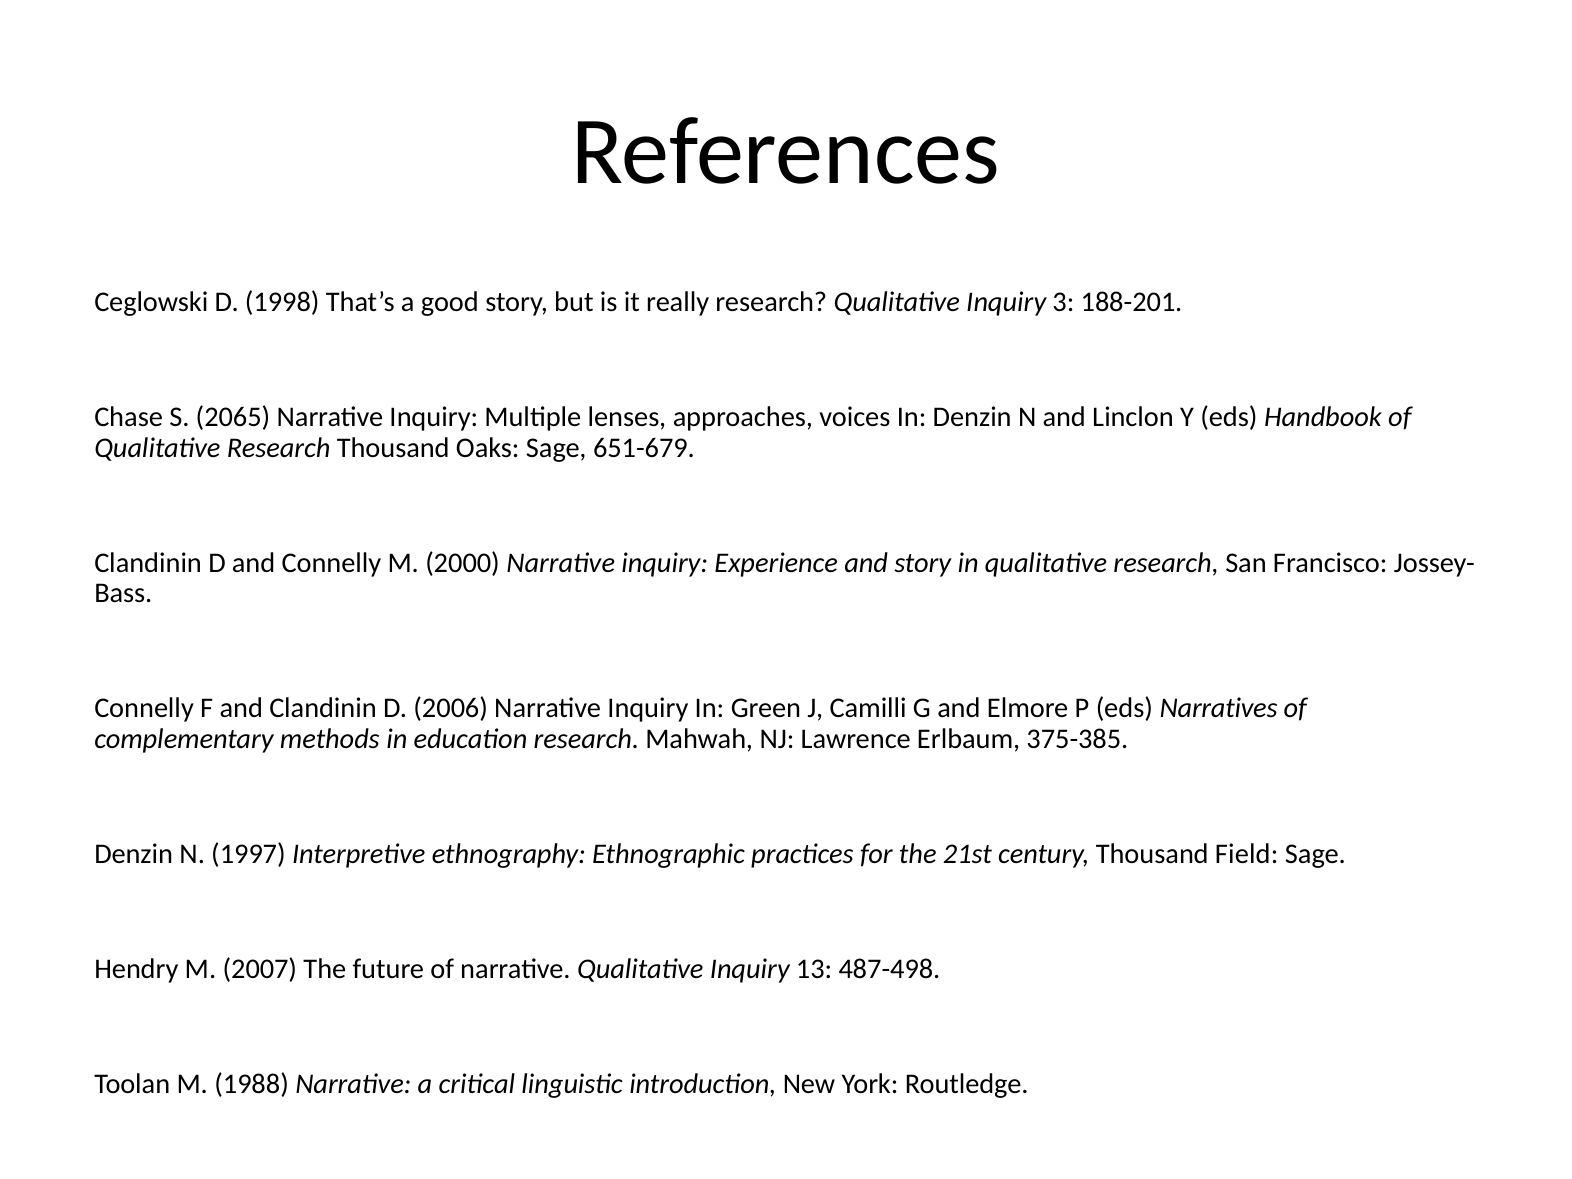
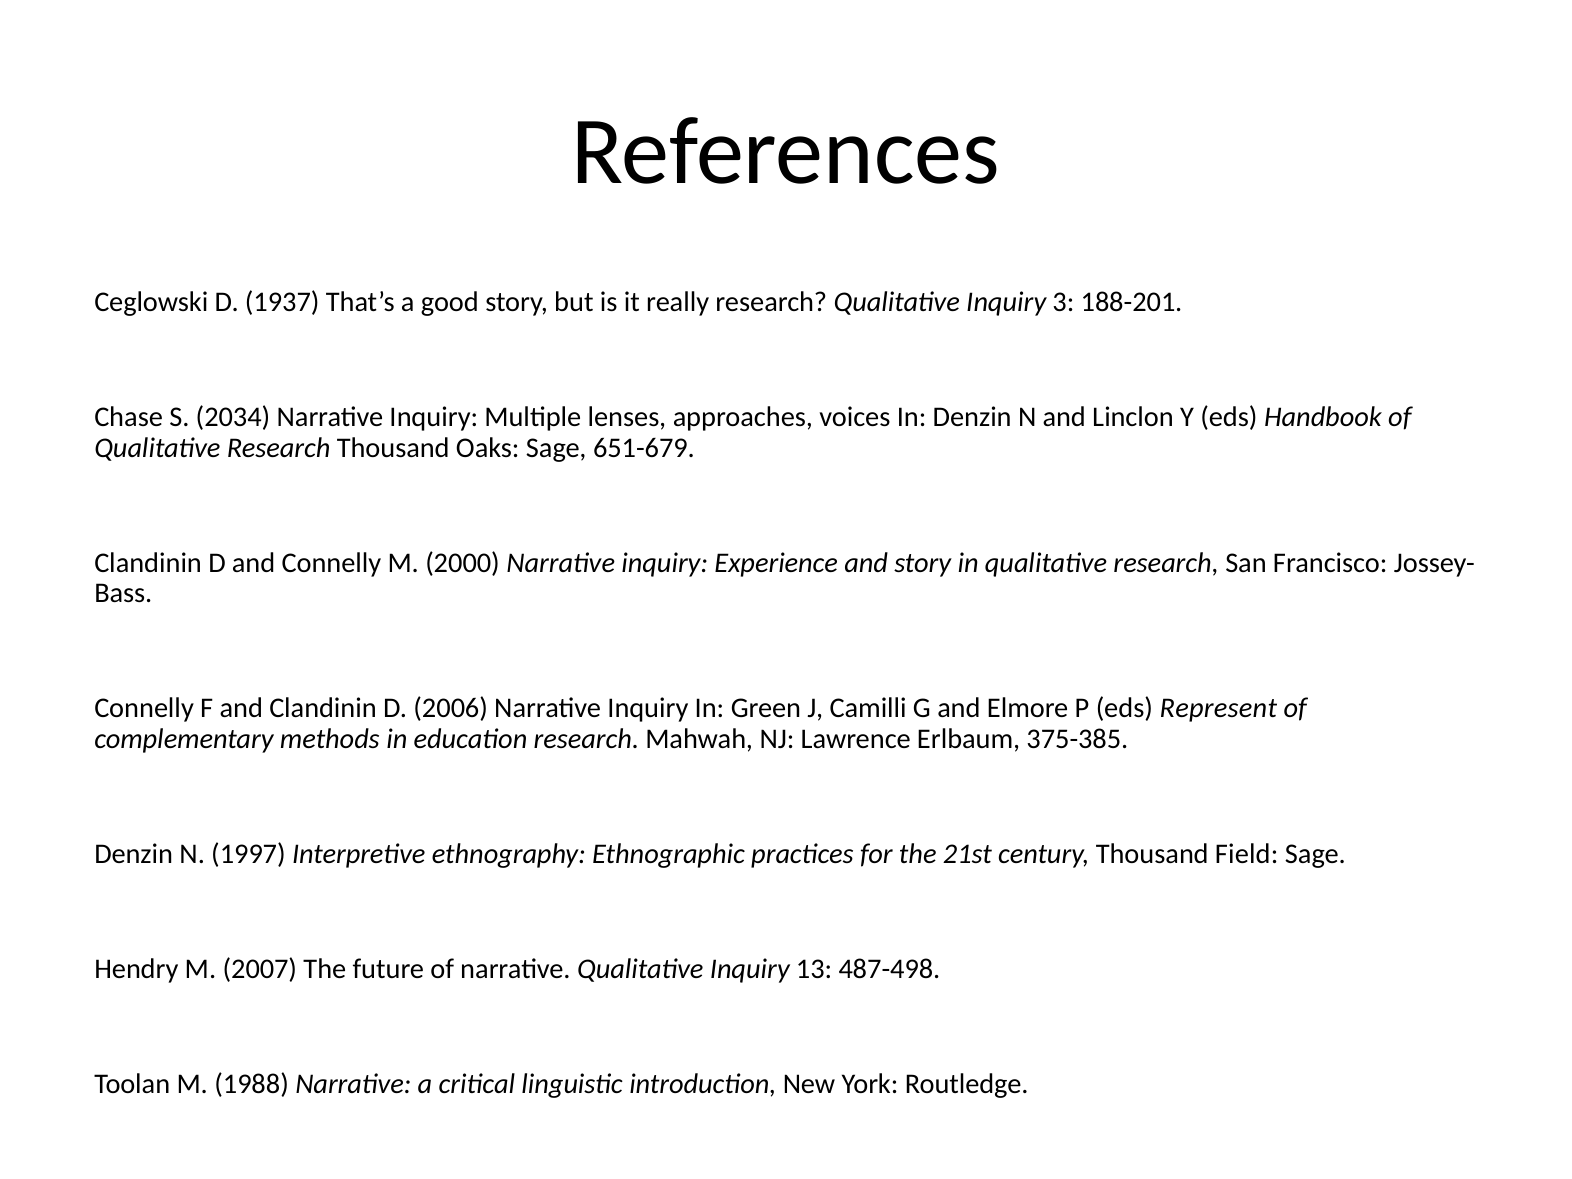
1998: 1998 -> 1937
2065: 2065 -> 2034
Narratives: Narratives -> Represent
